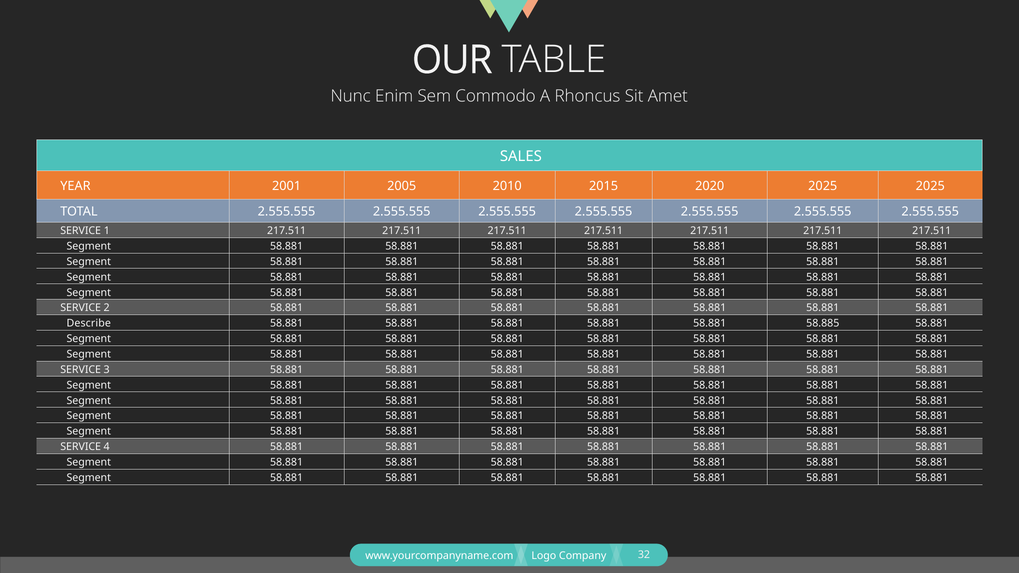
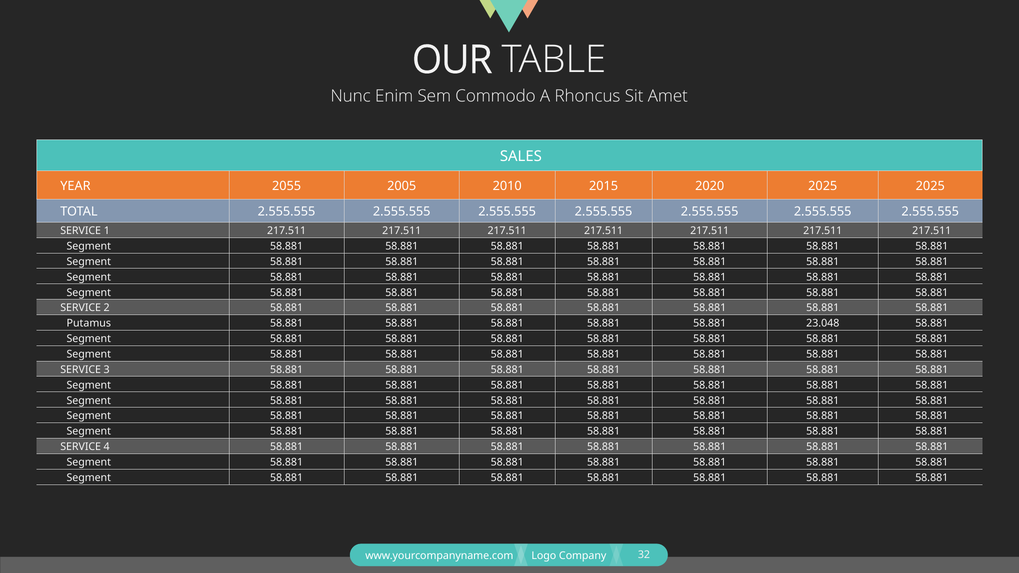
2001: 2001 -> 2055
Describe: Describe -> Putamus
58.885: 58.885 -> 23.048
